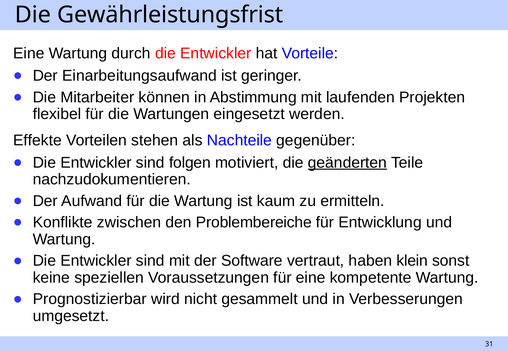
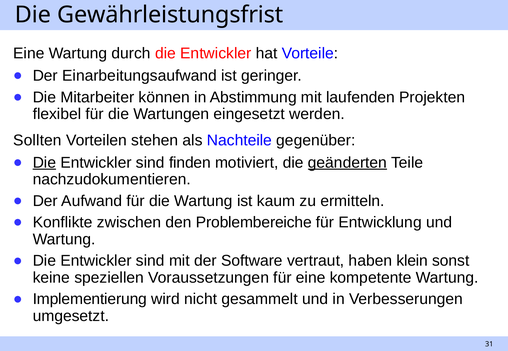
Effekte: Effekte -> Sollten
Die at (44, 163) underline: none -> present
folgen: folgen -> finden
Prognostizierbar: Prognostizierbar -> Implementierung
